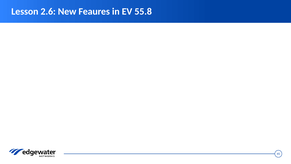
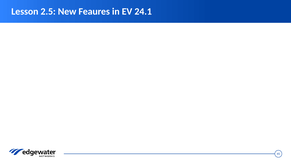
2.6: 2.6 -> 2.5
55.8: 55.8 -> 24.1
